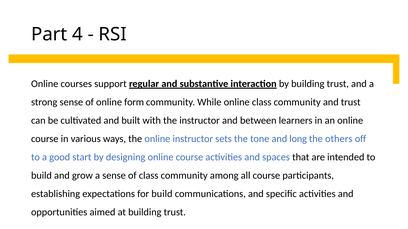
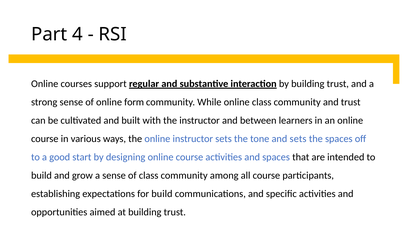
and long: long -> sets
the others: others -> spaces
